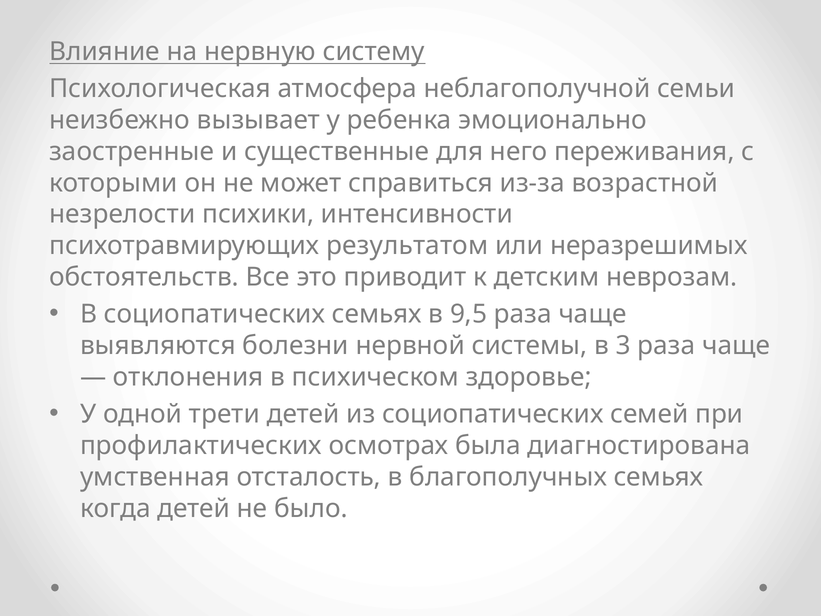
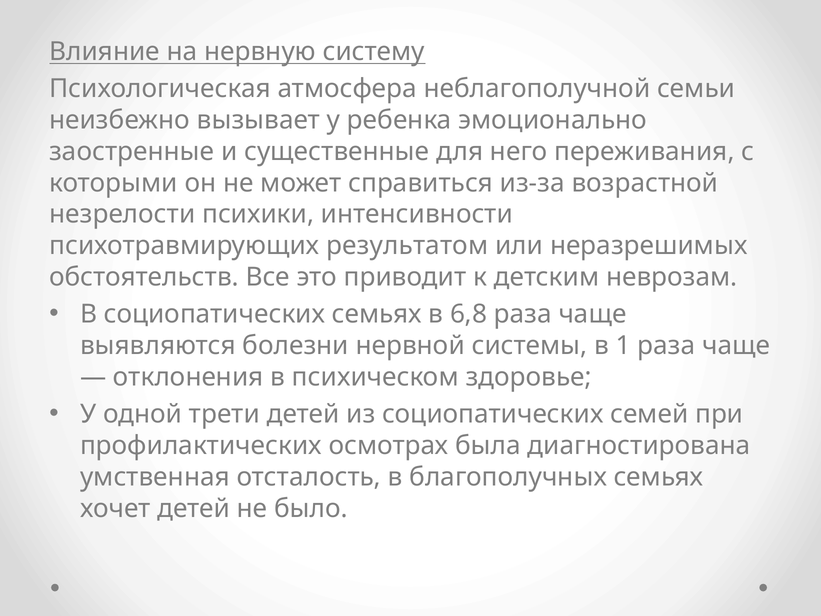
9,5: 9,5 -> 6,8
3: 3 -> 1
когда: когда -> хочет
